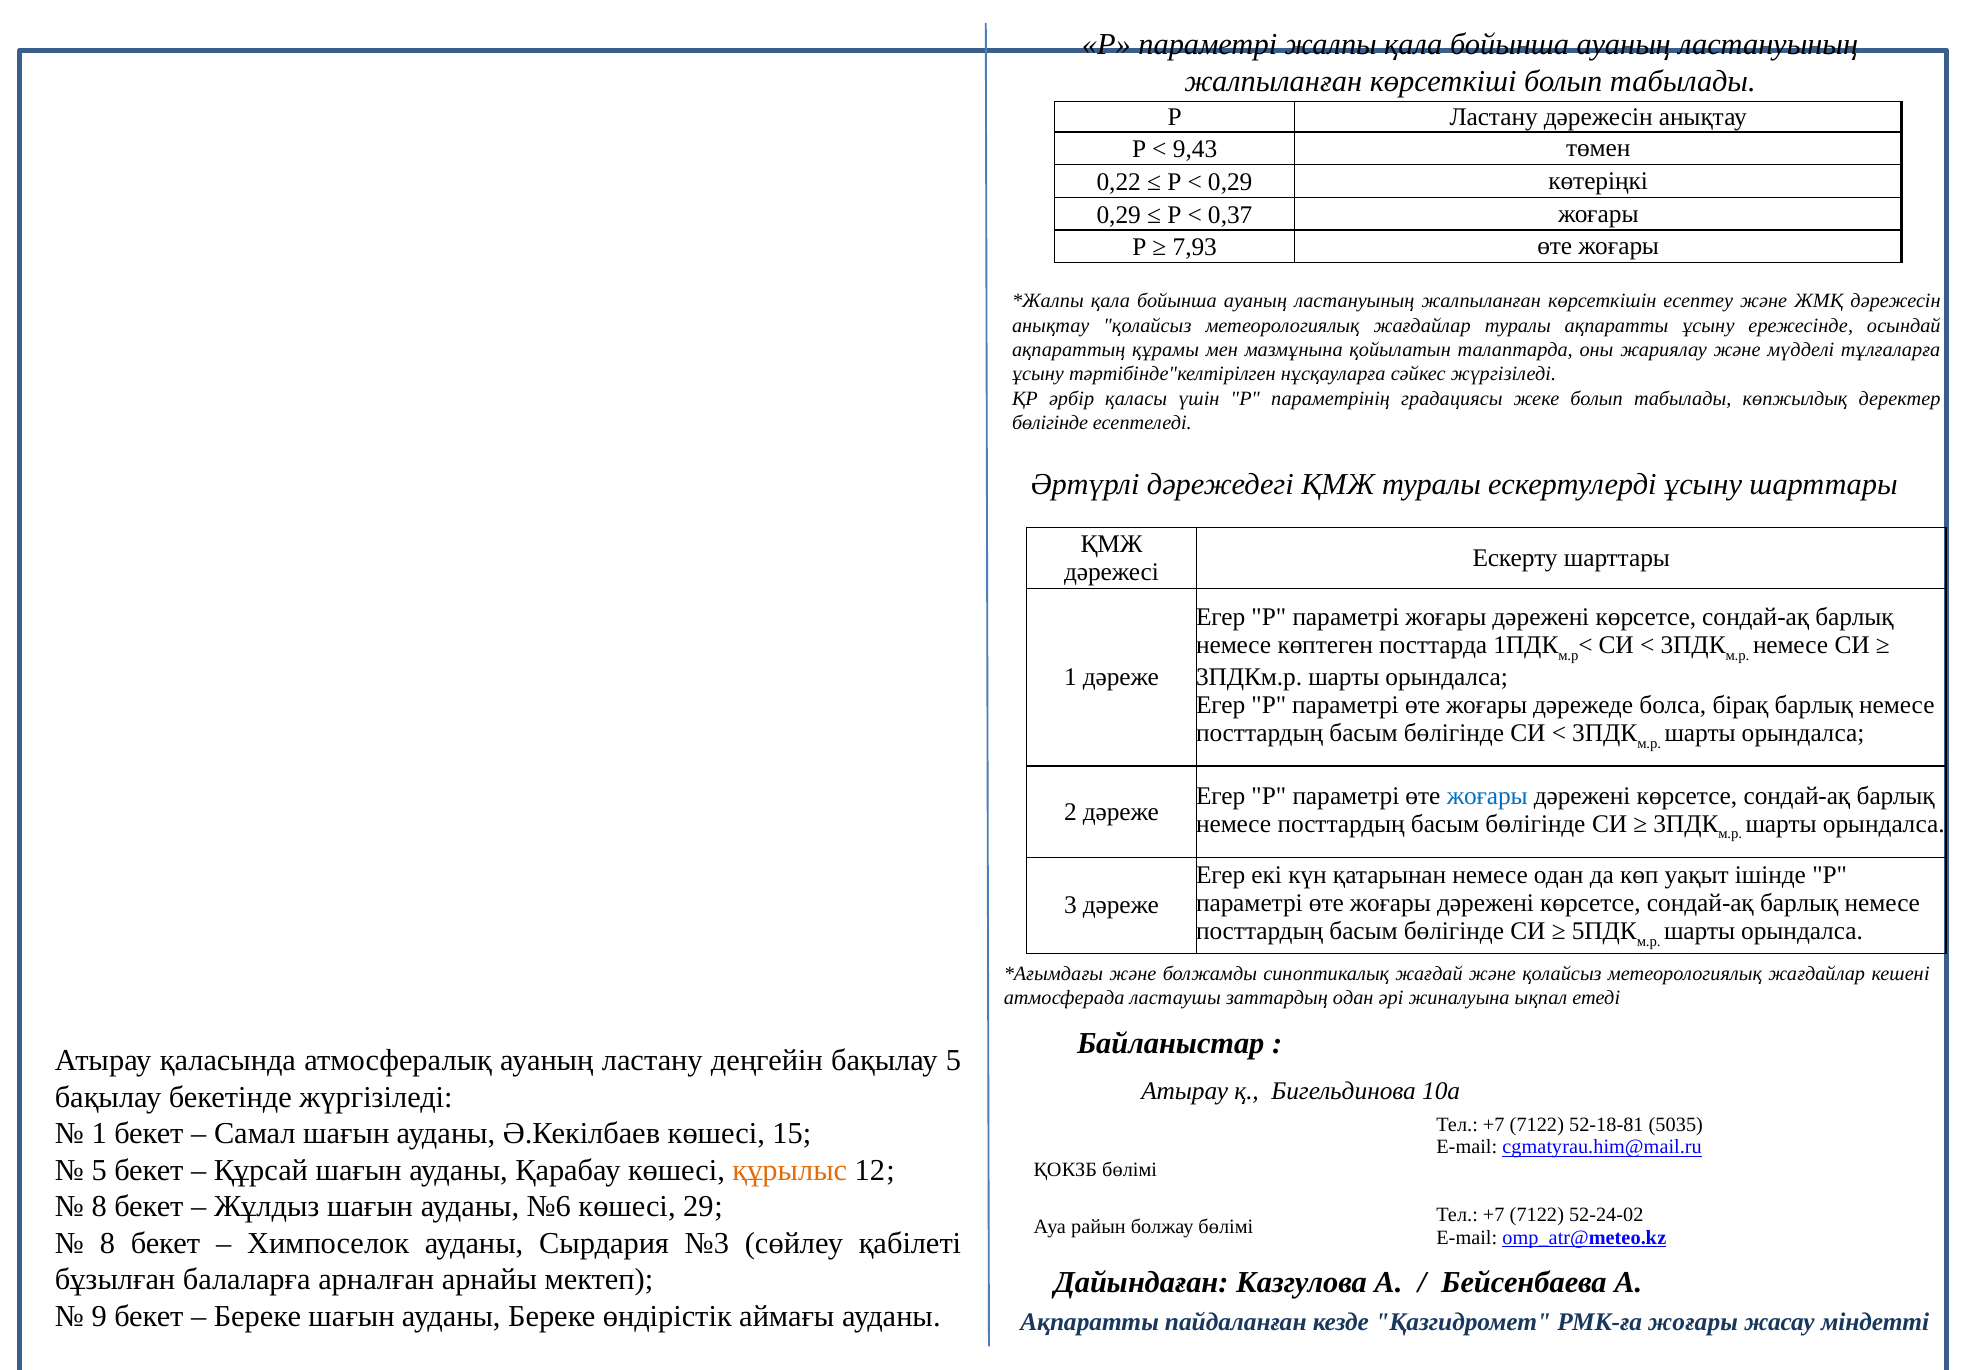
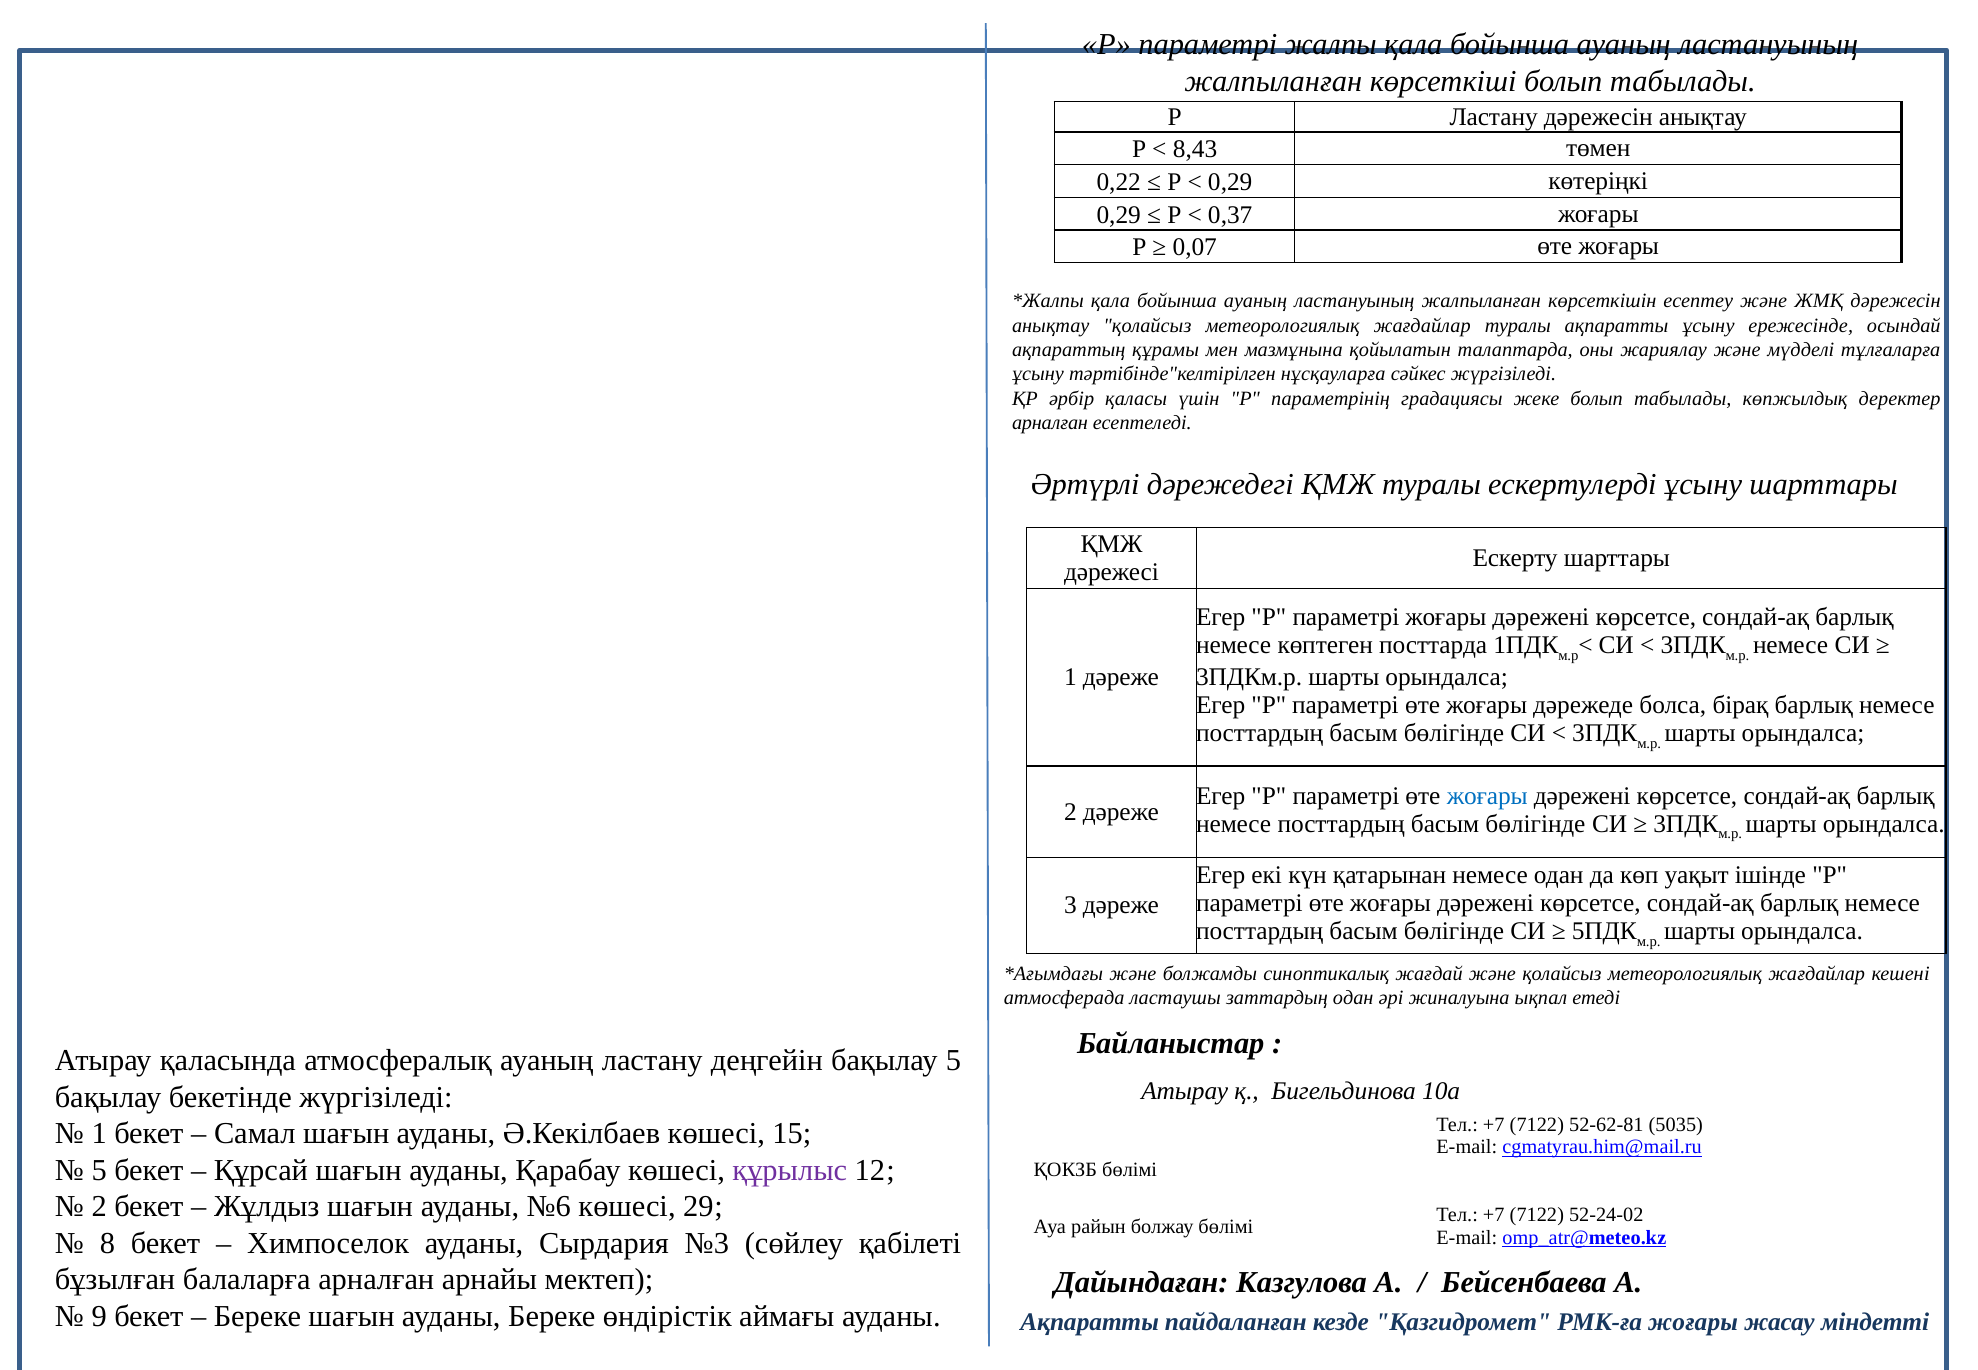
9,43: 9,43 -> 8,43
7,93: 7,93 -> 0,07
бөлігінде at (1050, 423): бөлігінде -> арналған
52-18-81: 52-18-81 -> 52-62-81
құрылыс colour: orange -> purple
8 at (99, 1206): 8 -> 2
